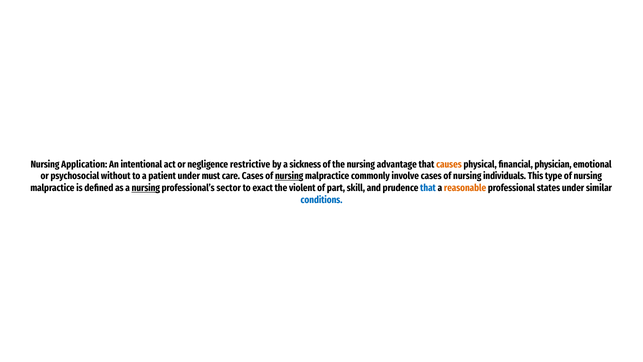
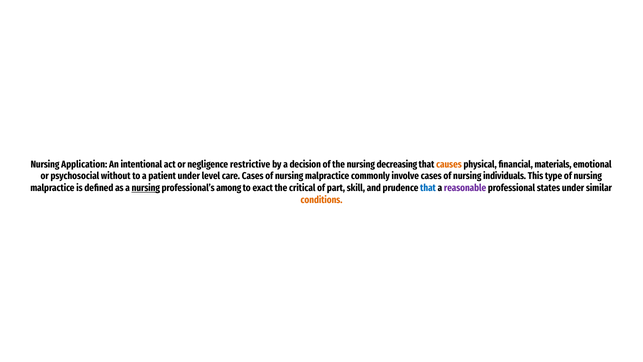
sickness: sickness -> decision
advantage: advantage -> decreasing
physician: physician -> materials
must: must -> level
nursing at (289, 176) underline: present -> none
sector: sector -> among
violent: violent -> critical
reasonable colour: orange -> purple
conditions colour: blue -> orange
